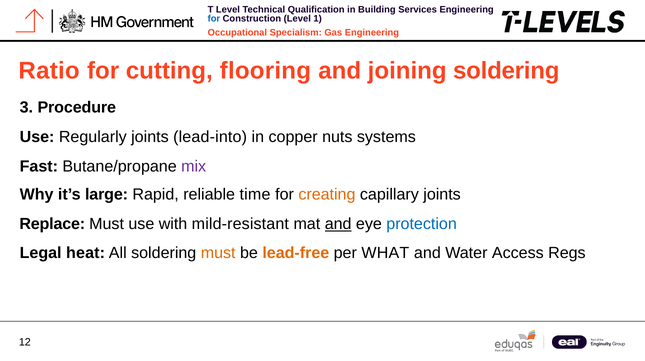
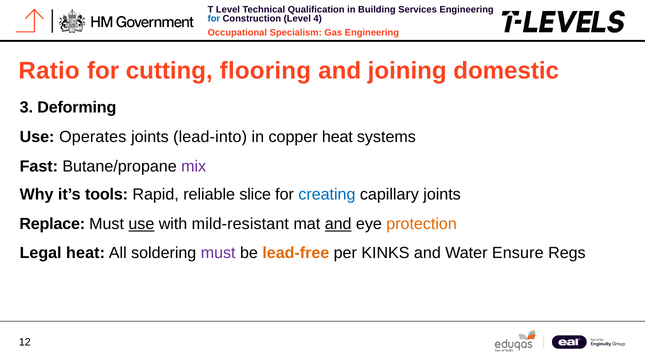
1: 1 -> 4
joining soldering: soldering -> domestic
Procedure: Procedure -> Deforming
Regularly: Regularly -> Operates
copper nuts: nuts -> heat
large: large -> tools
time: time -> slice
creating colour: orange -> blue
use at (141, 224) underline: none -> present
protection colour: blue -> orange
must at (218, 253) colour: orange -> purple
WHAT: WHAT -> KINKS
Access: Access -> Ensure
